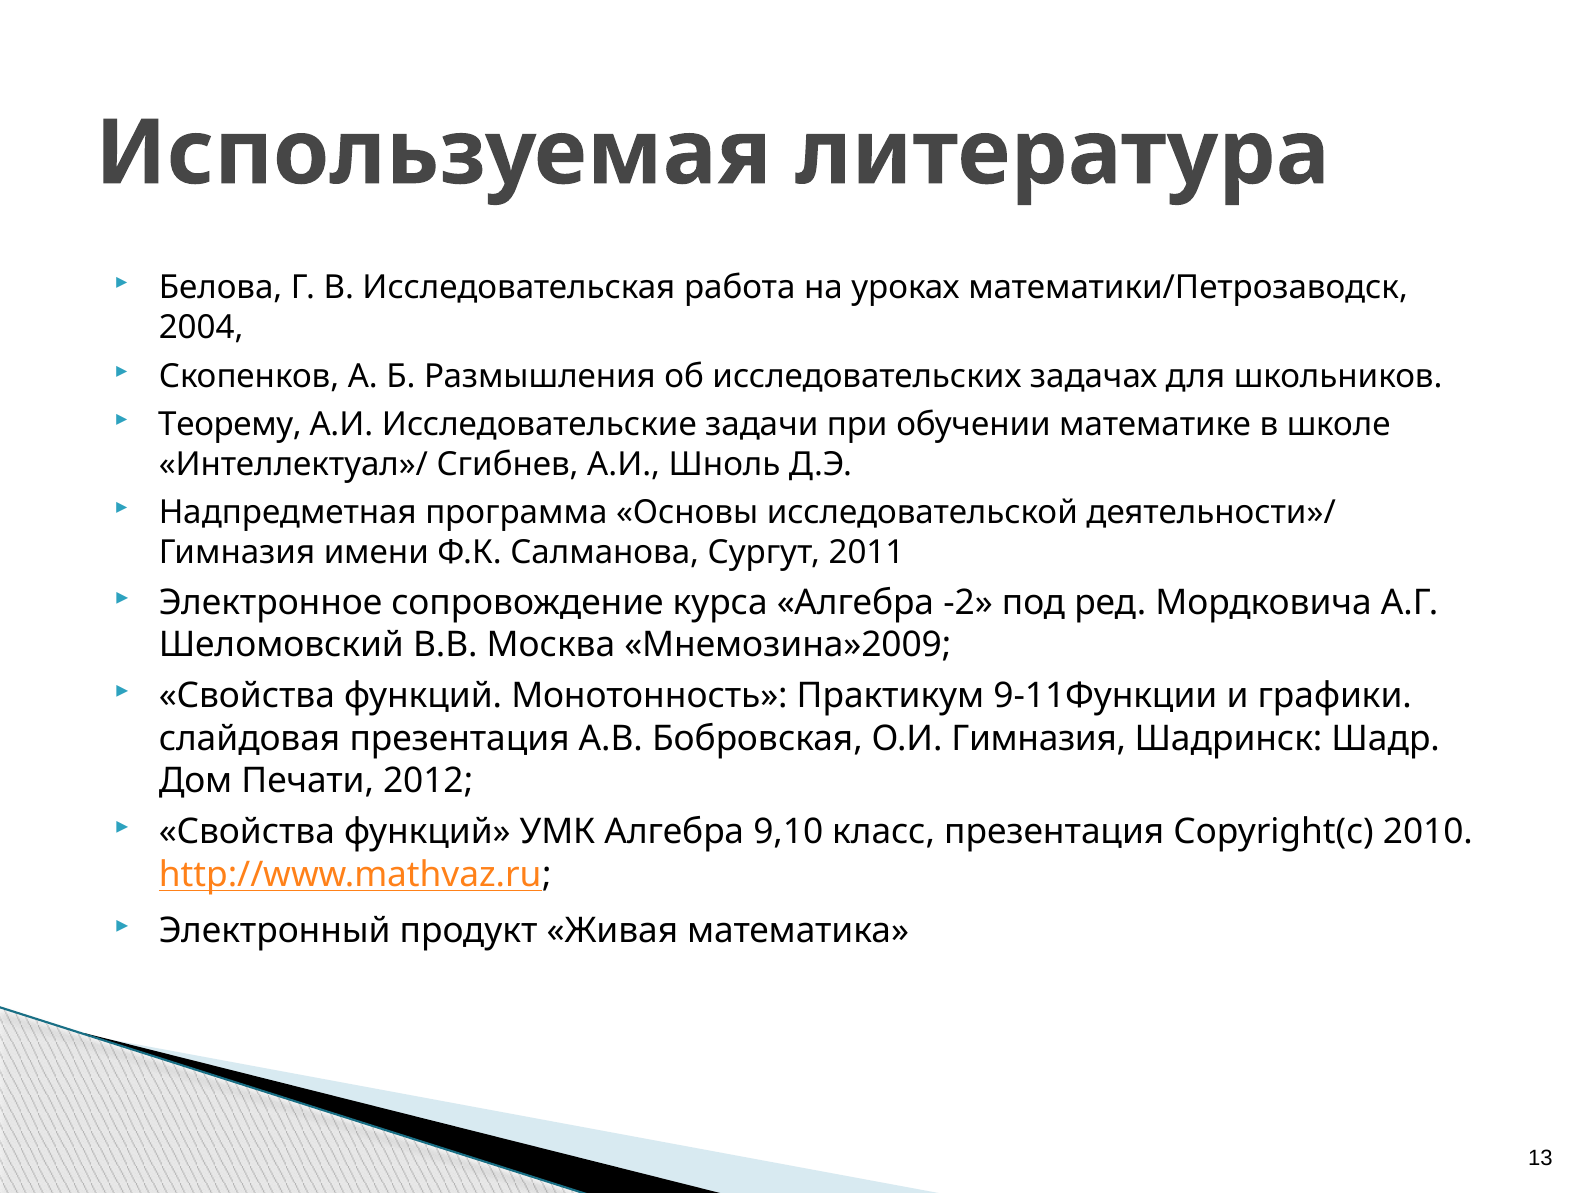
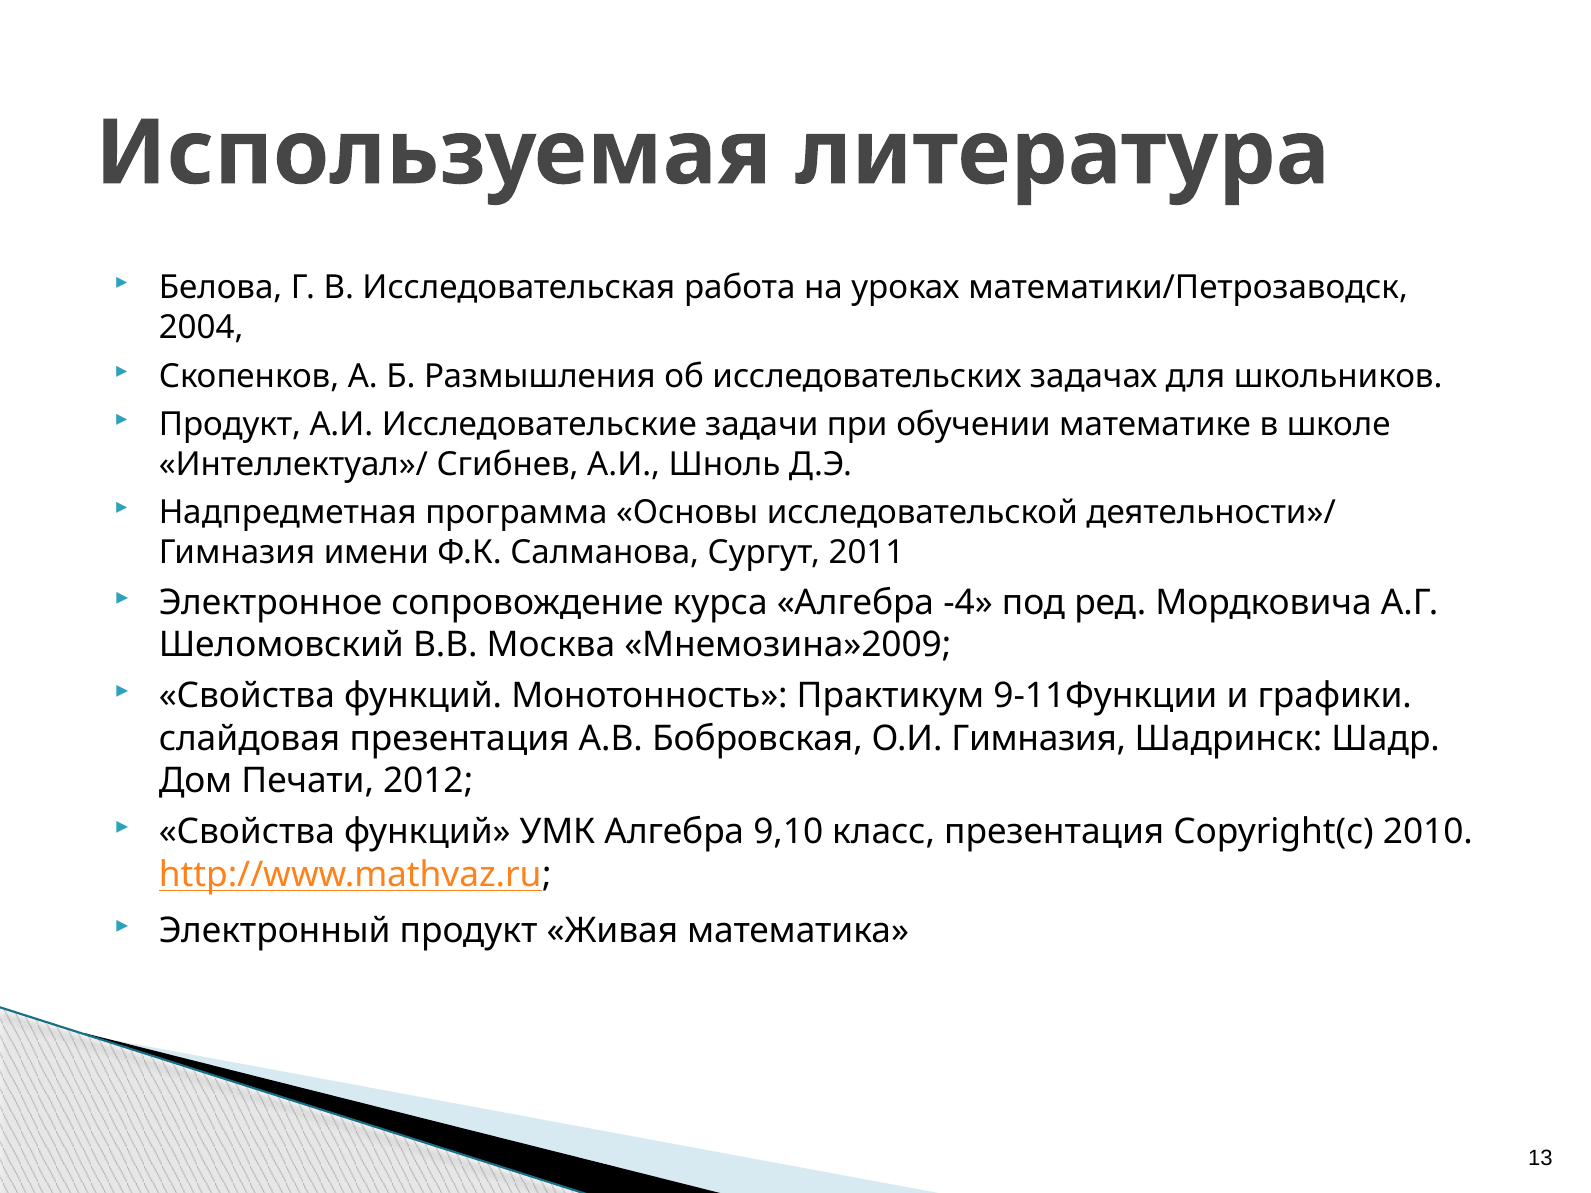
Теорему at (230, 425): Теорему -> Продукт
-2: -2 -> -4
